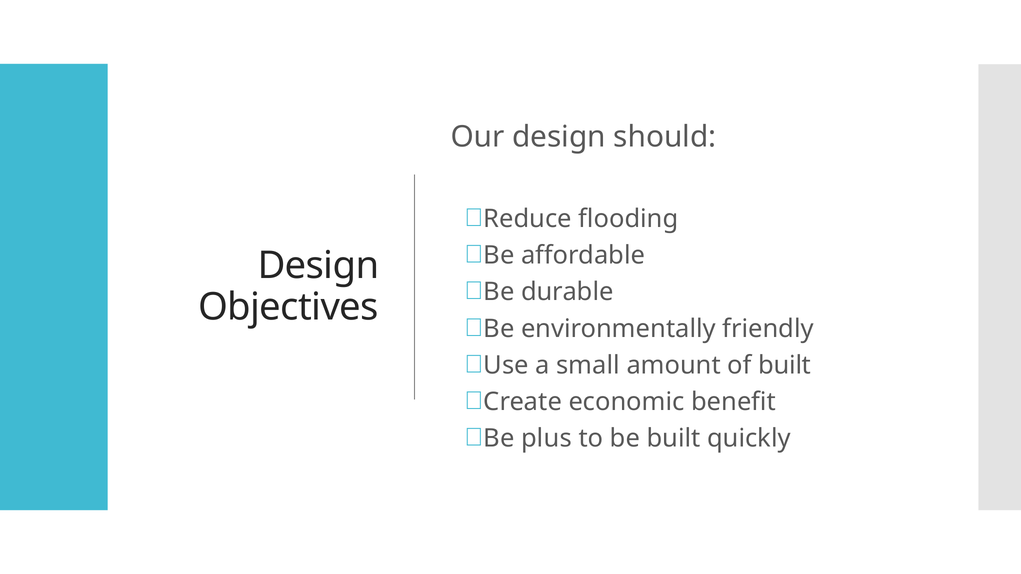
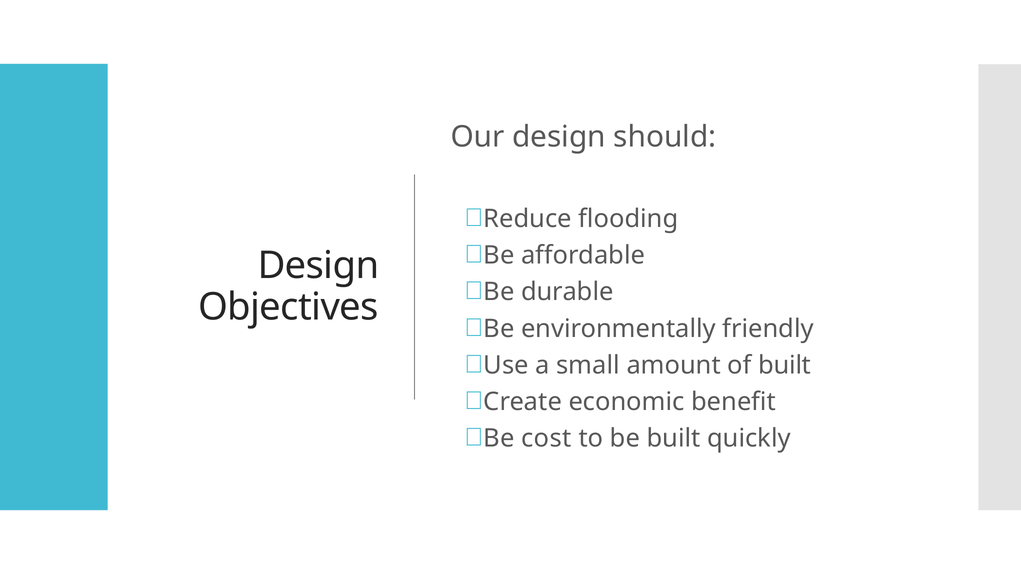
plus: plus -> cost
